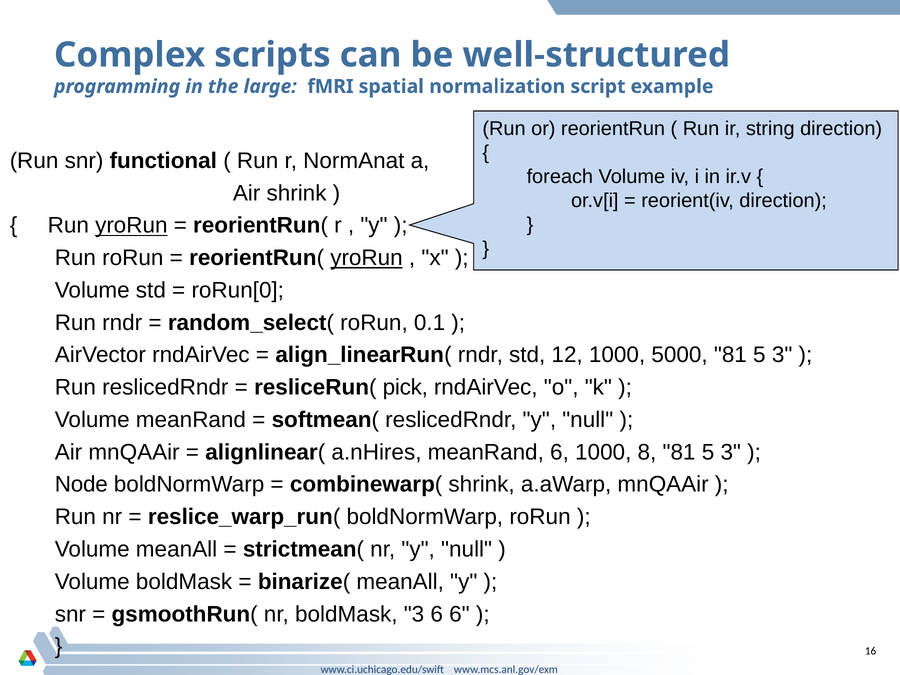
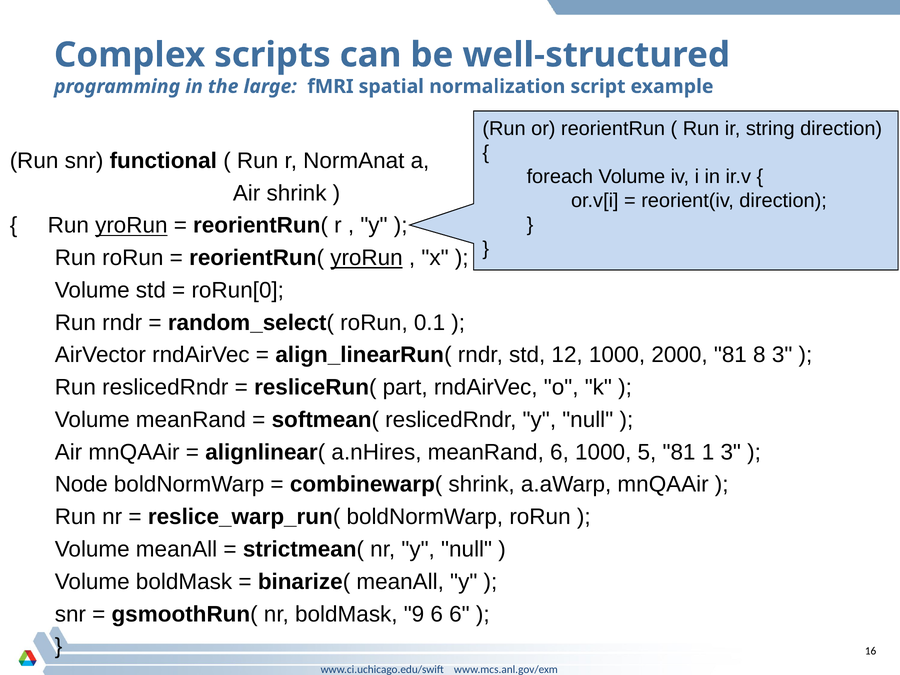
5000: 5000 -> 2000
5 at (759, 355): 5 -> 8
pick: pick -> part
8: 8 -> 5
5 at (708, 452): 5 -> 1
boldMask 3: 3 -> 9
